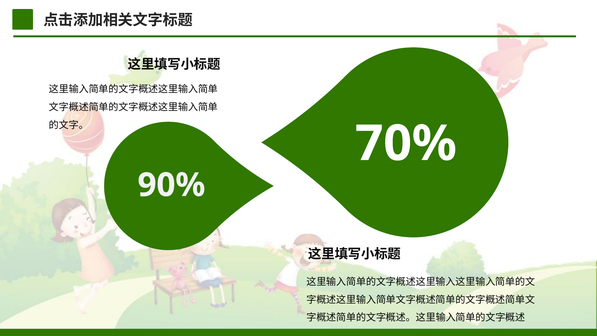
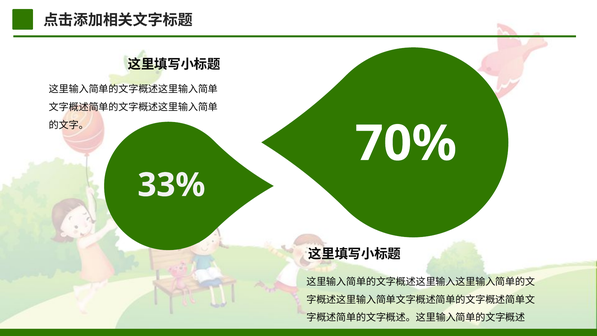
90%: 90% -> 33%
